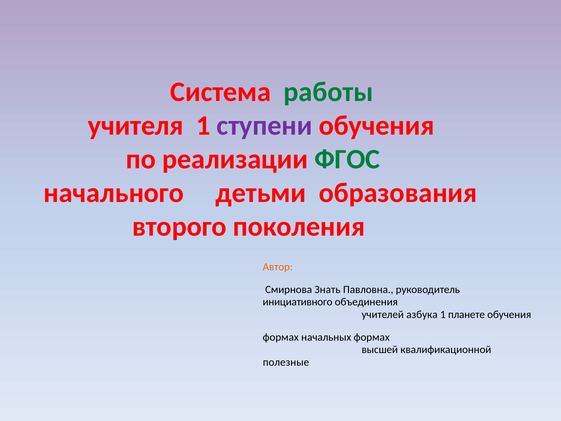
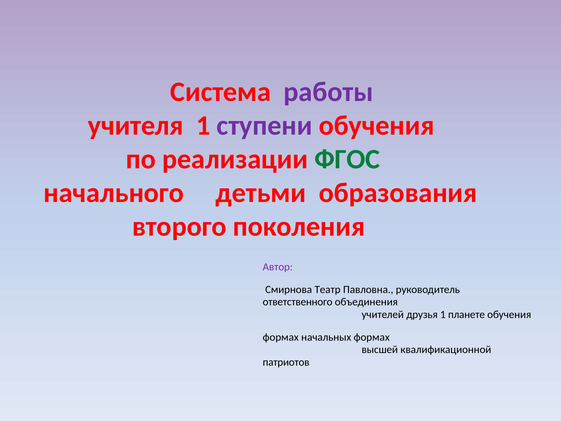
работы colour: green -> purple
Автор colour: orange -> purple
Знать: Знать -> Театр
инициативного: инициативного -> ответственного
азбука: азбука -> друзья
полезные: полезные -> патриотов
